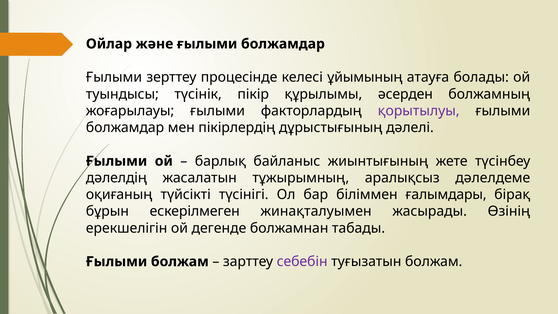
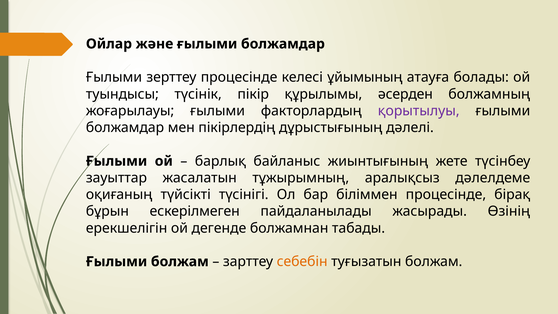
дәлелдің: дәлелдің -> зауыттар
біліммен ғалымдары: ғалымдары -> процесінде
жинақталуымен: жинақталуымен -> пайдаланылады
себебін colour: purple -> orange
